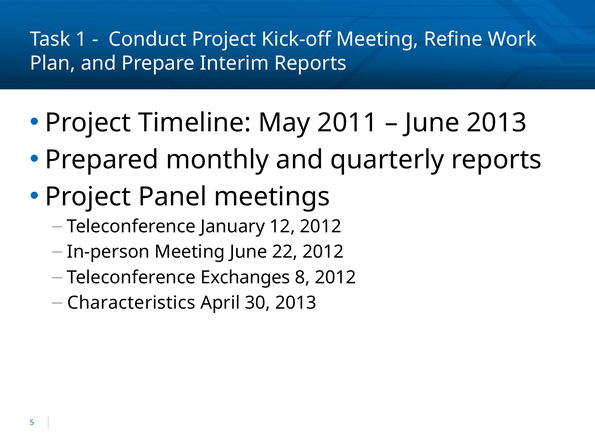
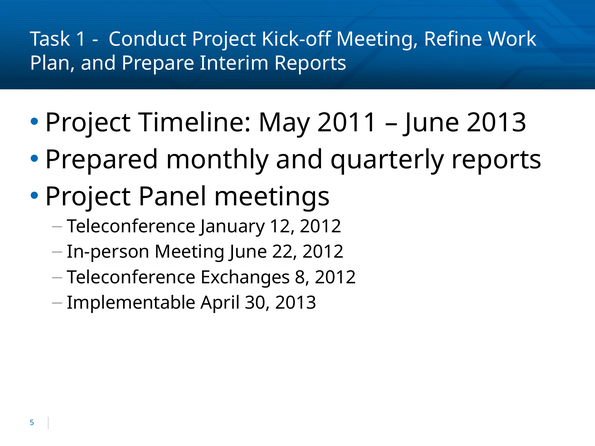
Characteristics: Characteristics -> Implementable
